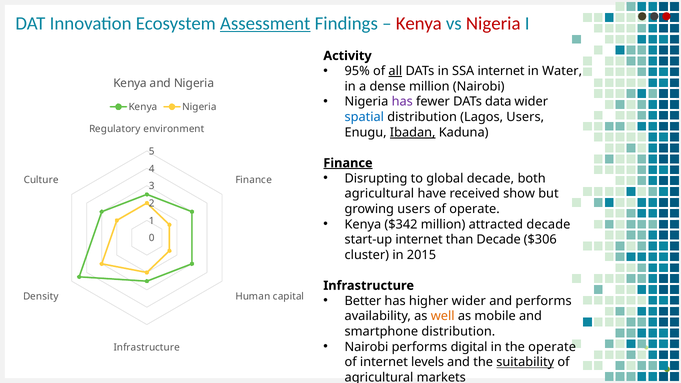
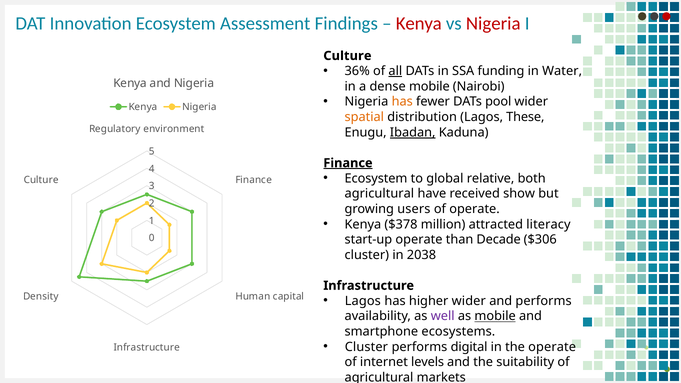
Assessment underline: present -> none
Activity at (347, 56): Activity -> Culture
95%: 95% -> 36%
SSA internet: internet -> funding
dense million: million -> mobile
has at (402, 102) colour: purple -> orange
data: data -> pool
spatial colour: blue -> orange
Lagos Users: Users -> These
Disrupting at (376, 178): Disrupting -> Ecosystem
global decade: decade -> relative
$342: $342 -> $378
attracted decade: decade -> literacy
start-up internet: internet -> operate
2015: 2015 -> 2038
Better at (363, 301): Better -> Lagos
well colour: orange -> purple
mobile at (495, 316) underline: none -> present
smartphone distribution: distribution -> ecosystems
Nairobi at (366, 347): Nairobi -> Cluster
suitability underline: present -> none
